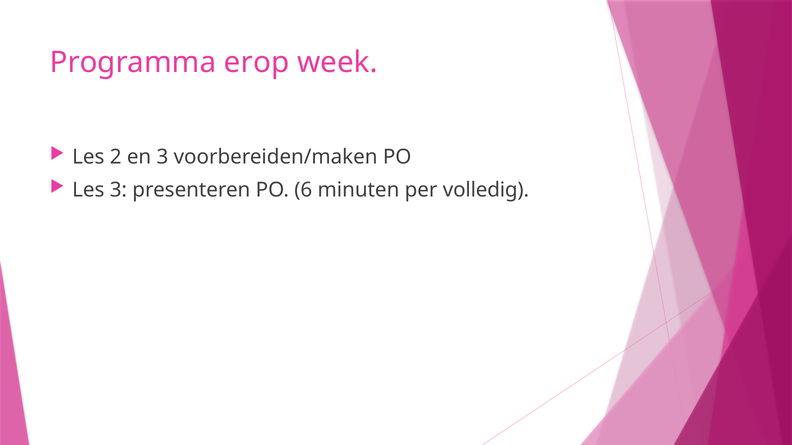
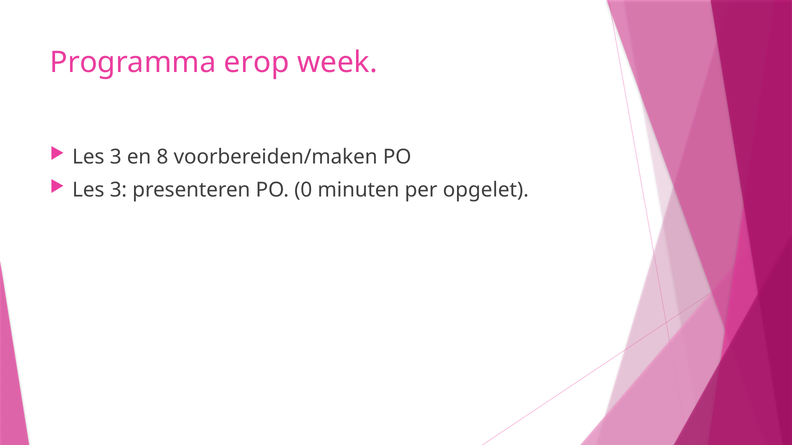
2 at (116, 157): 2 -> 3
en 3: 3 -> 8
6: 6 -> 0
volledig: volledig -> opgelet
